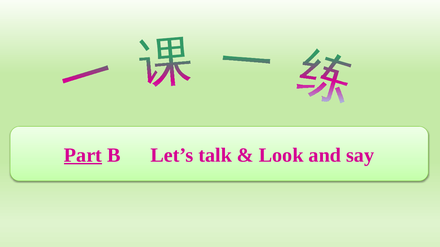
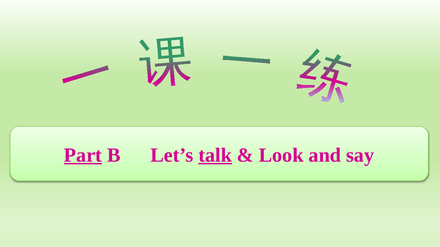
talk underline: none -> present
